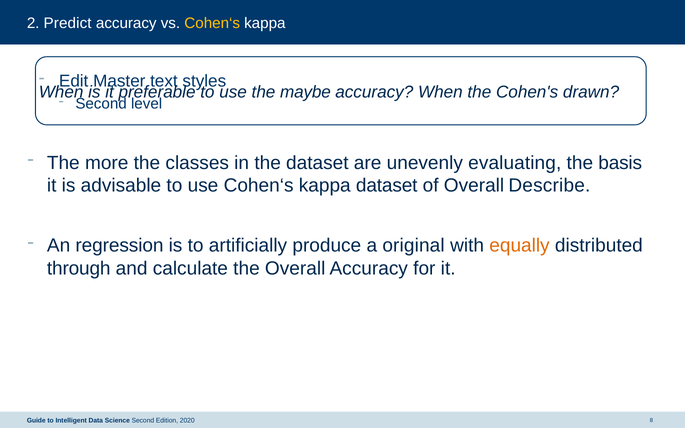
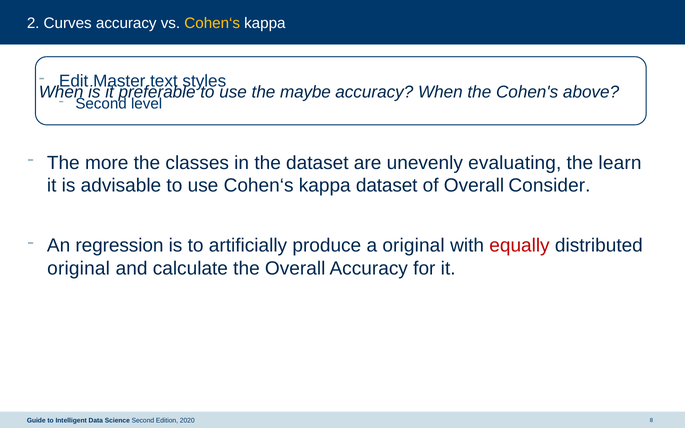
Predict: Predict -> Curves
drawn: drawn -> above
basis: basis -> learn
Describe: Describe -> Consider
equally colour: orange -> red
through at (79, 268): through -> original
